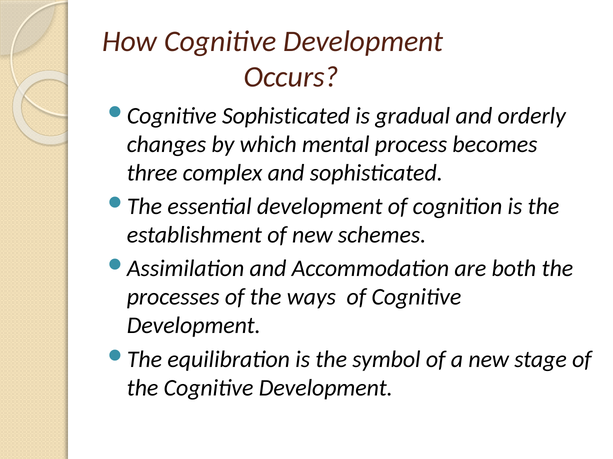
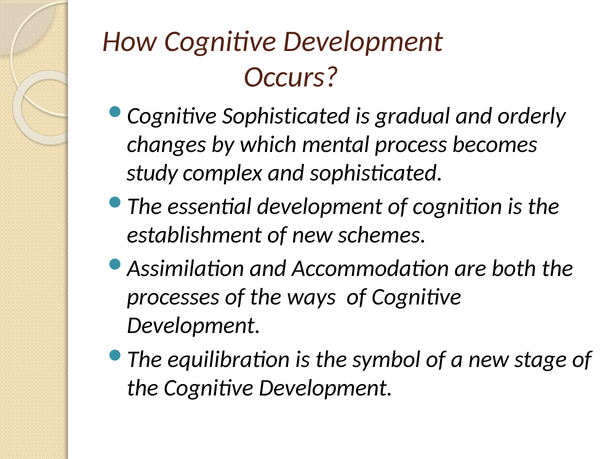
three: three -> study
